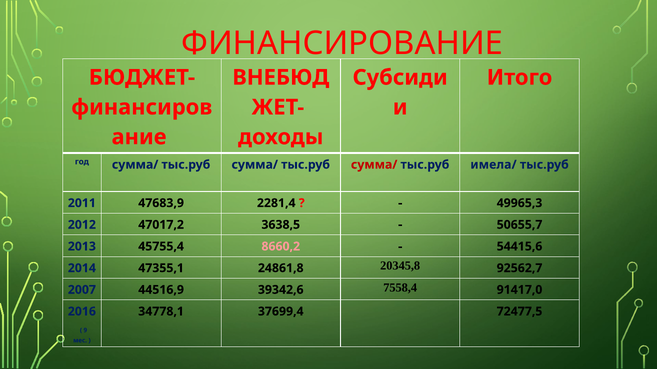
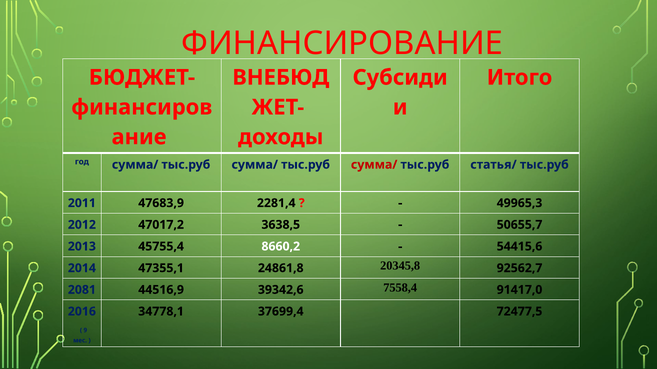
имела/: имела/ -> статья/
8660,2 colour: pink -> white
2007: 2007 -> 2081
